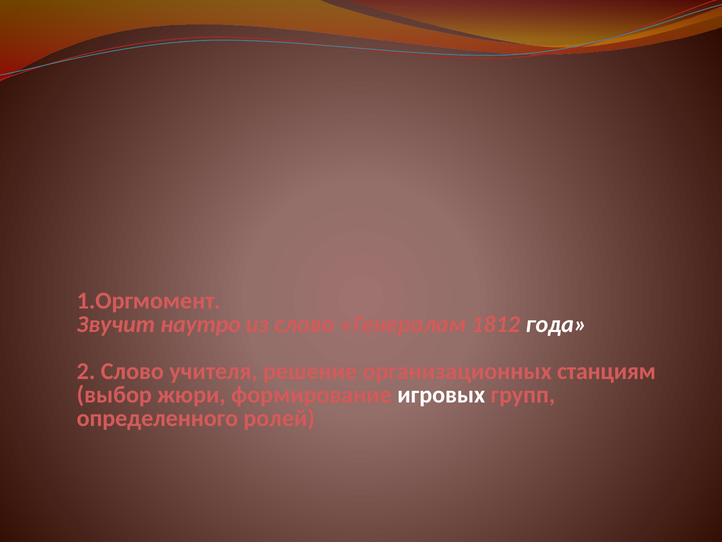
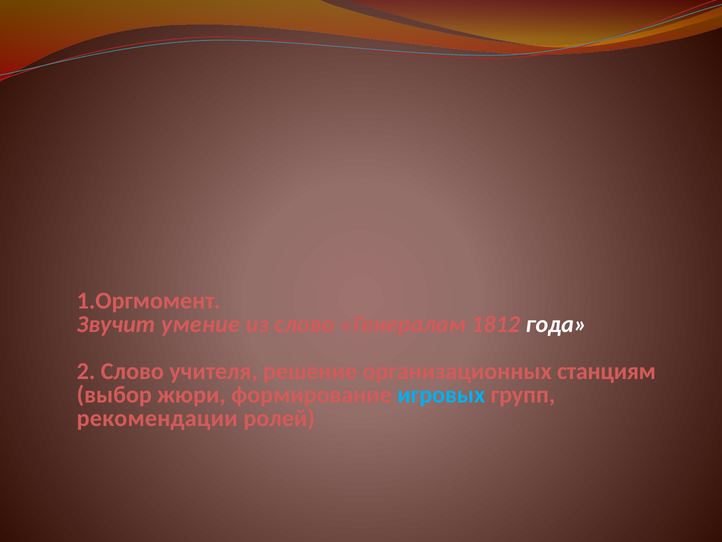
наутро: наутро -> умение
игровых colour: white -> light blue
определенного: определенного -> рекомендации
